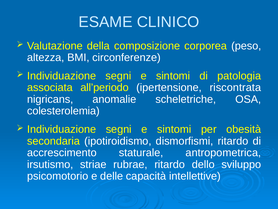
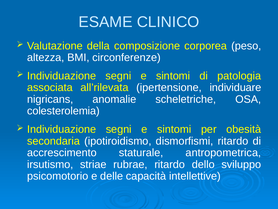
all’periodo: all’periodo -> all’rilevata
riscontrata: riscontrata -> individuare
